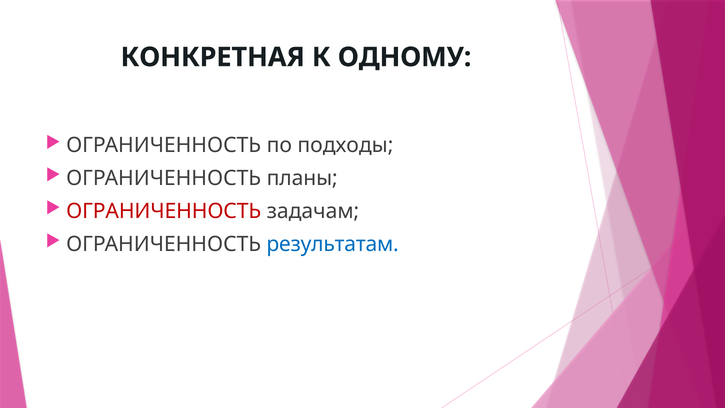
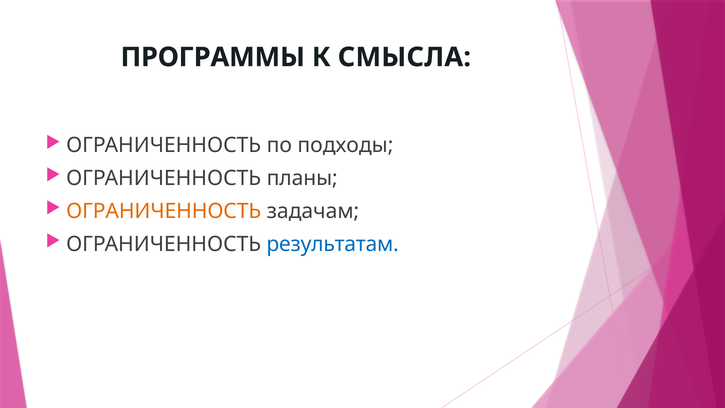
КОНКРЕТНАЯ: КОНКРЕТНАЯ -> ПРОГРАММЫ
ОДНОМУ: ОДНОМУ -> СМЫСЛА
ОГРАНИЧЕННОСТЬ at (164, 211) colour: red -> orange
